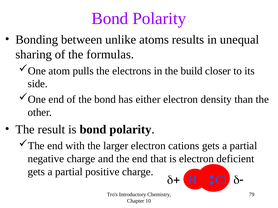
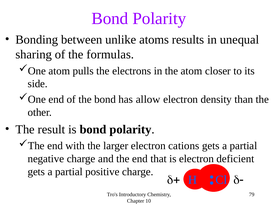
the build: build -> atom
either: either -> allow
